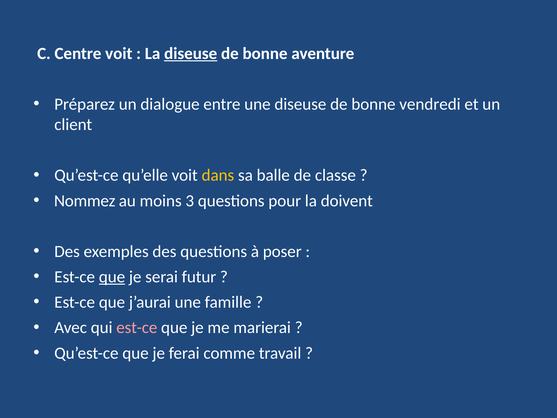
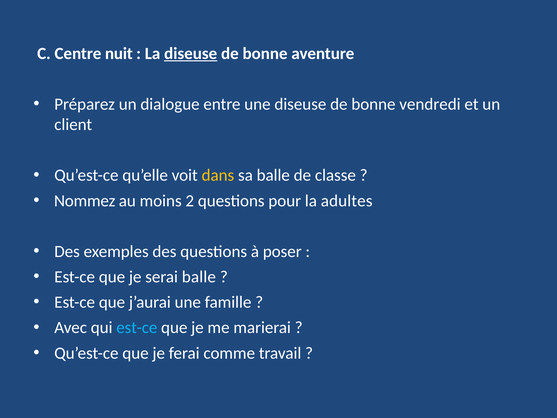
Centre voit: voit -> nuit
3: 3 -> 2
doivent: doivent -> adultes
que at (112, 277) underline: present -> none
serai futur: futur -> balle
est-ce at (137, 327) colour: pink -> light blue
